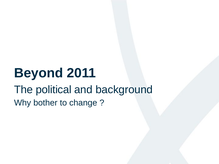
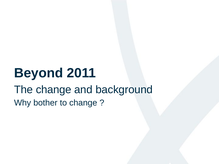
The political: political -> change
